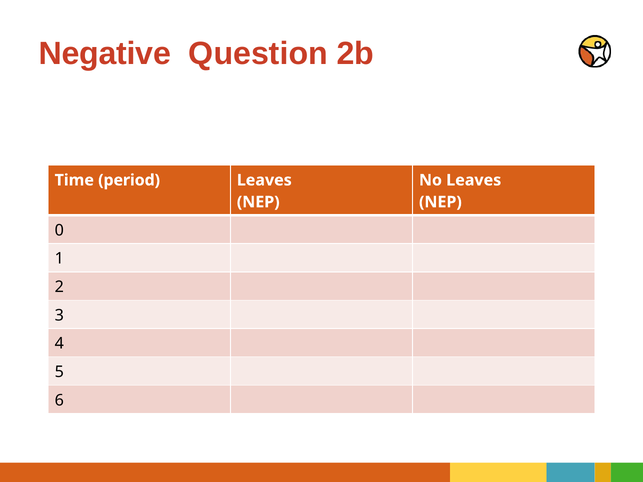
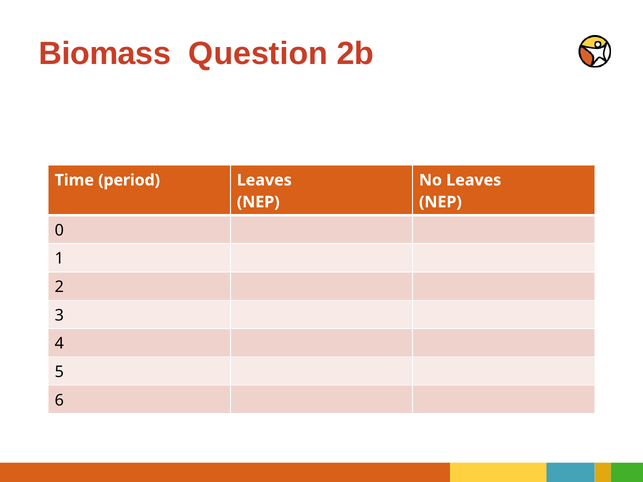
Negative: Negative -> Biomass
